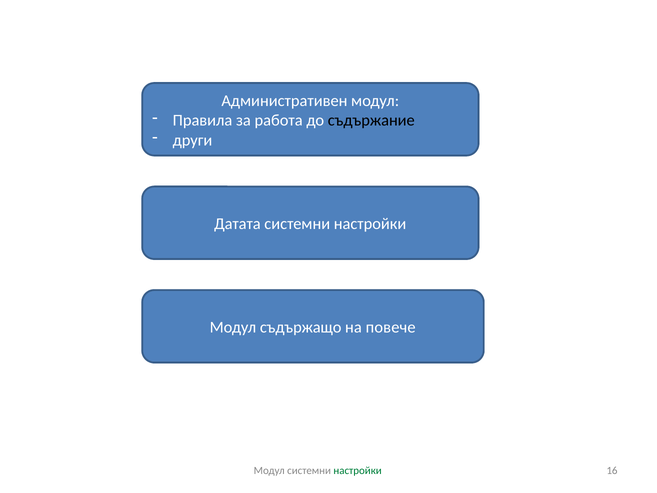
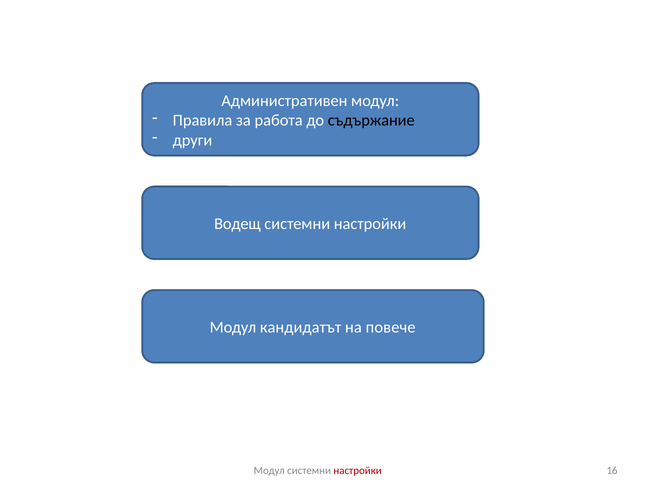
Датата: Датата -> Водещ
съдържaщо: съдържaщо -> кандидатът
настройки at (358, 471) colour: green -> red
